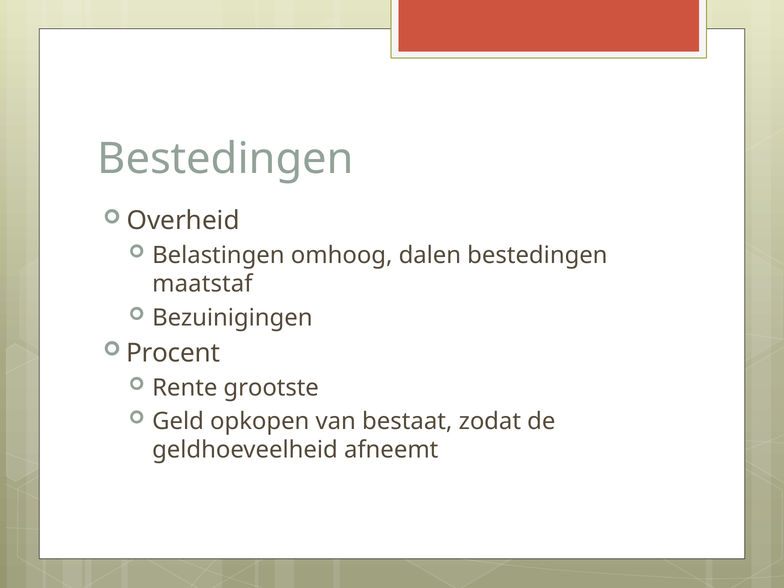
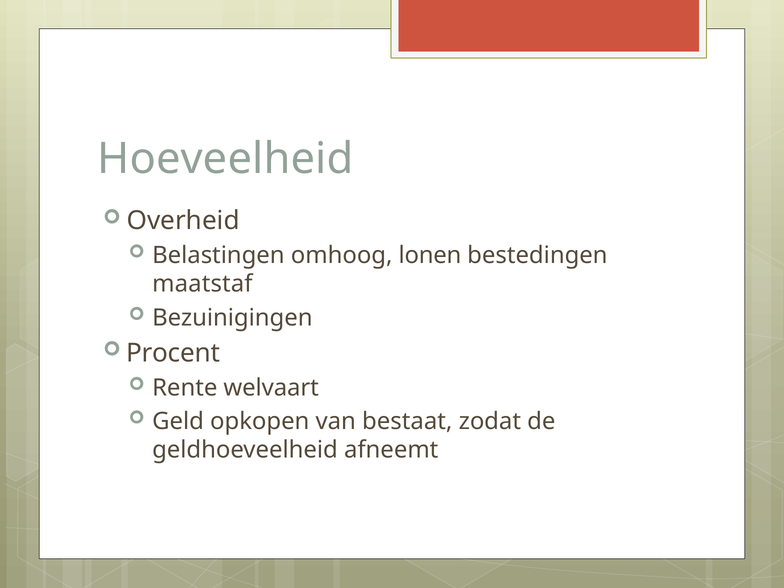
Bestedingen at (225, 159): Bestedingen -> Hoeveelheid
dalen: dalen -> lonen
grootste: grootste -> welvaart
